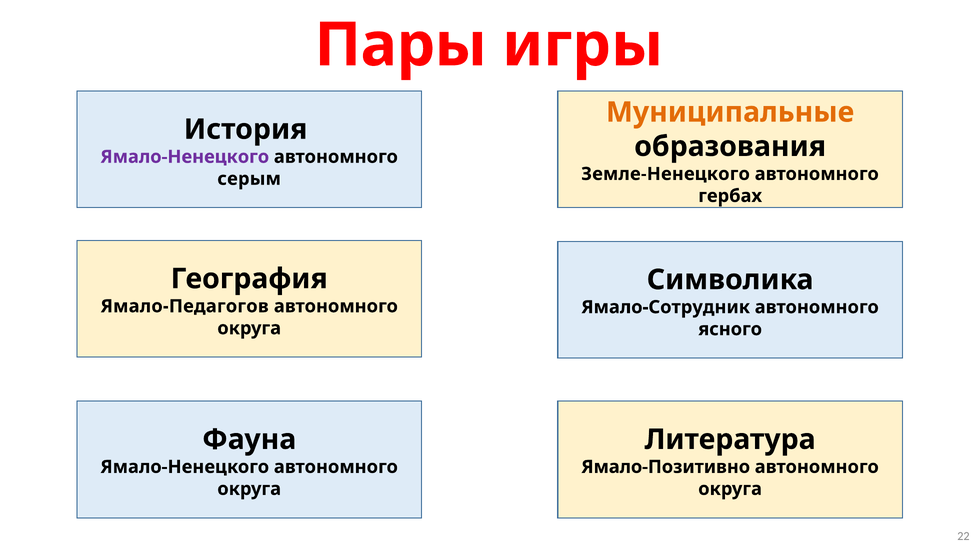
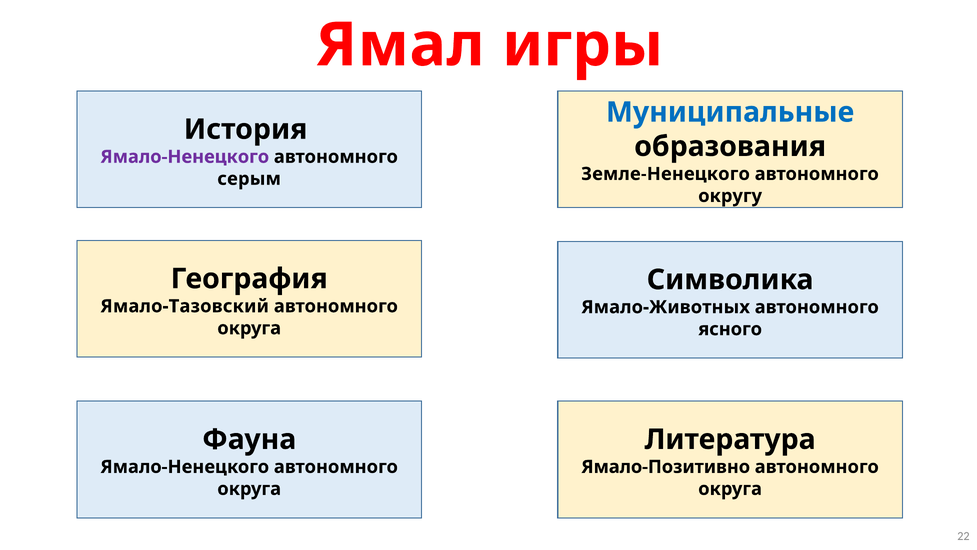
Пары: Пары -> Ямал
Муниципальные colour: orange -> blue
гербах: гербах -> округу
Ямало-Педагогов: Ямало-Педагогов -> Ямало-Тазовский
Ямало-Сотрудник: Ямало-Сотрудник -> Ямало-Животных
